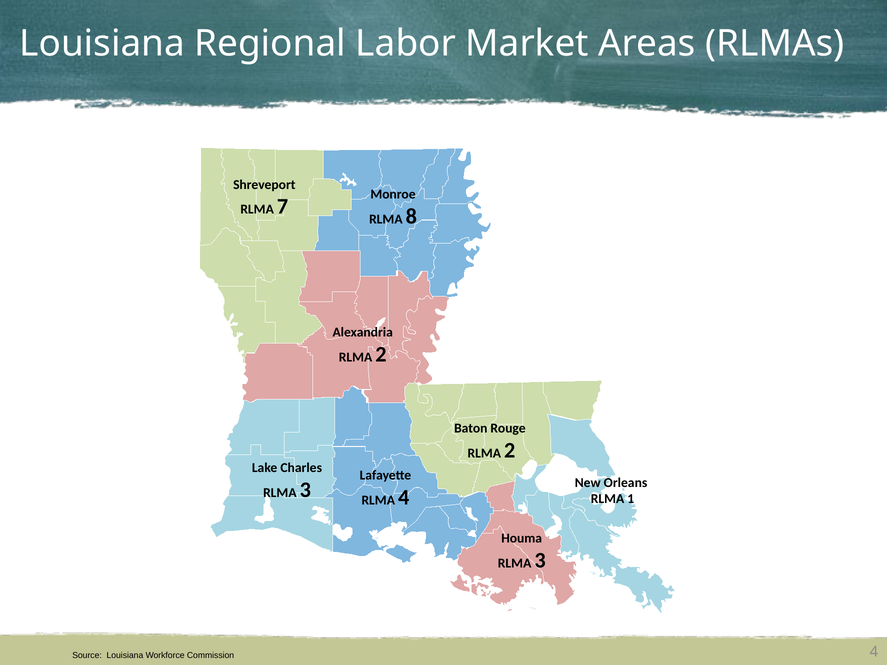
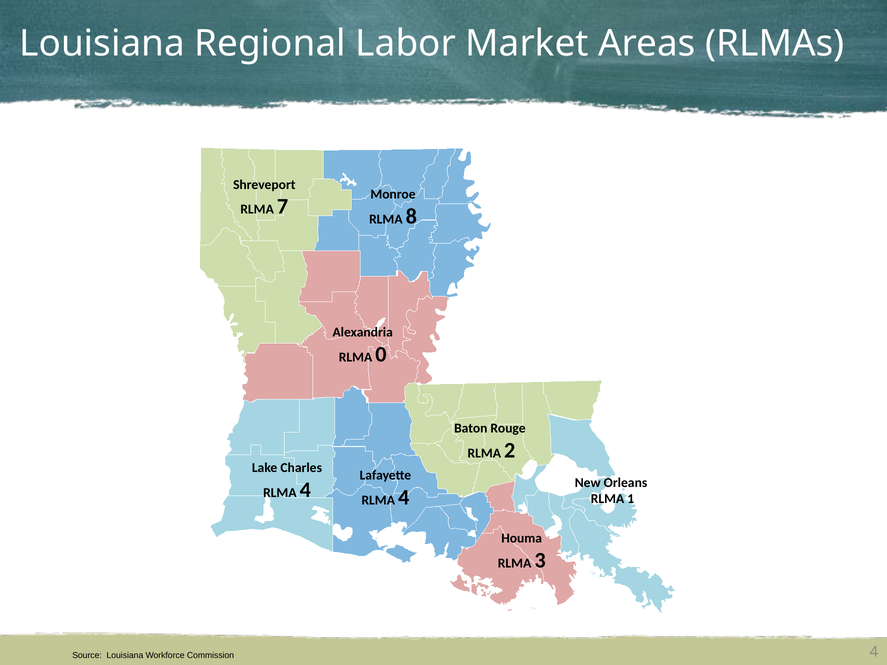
2 at (381, 355): 2 -> 0
3 at (305, 490): 3 -> 4
